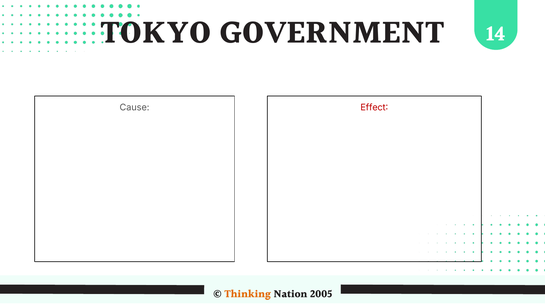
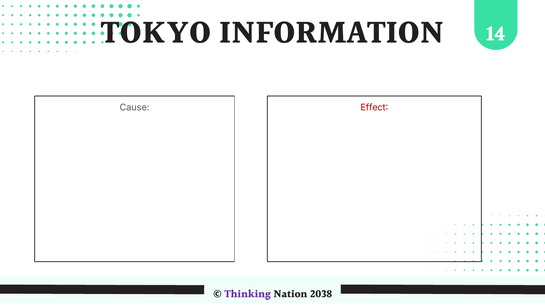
GOVERNMENT: GOVERNMENT -> INFORMATION
Thinking colour: orange -> purple
2005: 2005 -> 2038
